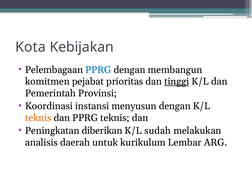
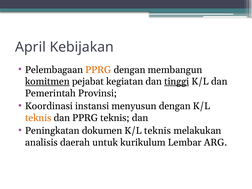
Kota: Kota -> April
PPRG at (98, 70) colour: blue -> orange
komitmen underline: none -> present
prioritas: prioritas -> kegiatan
diberikan: diberikan -> dokumen
sudah at (158, 131): sudah -> teknis
